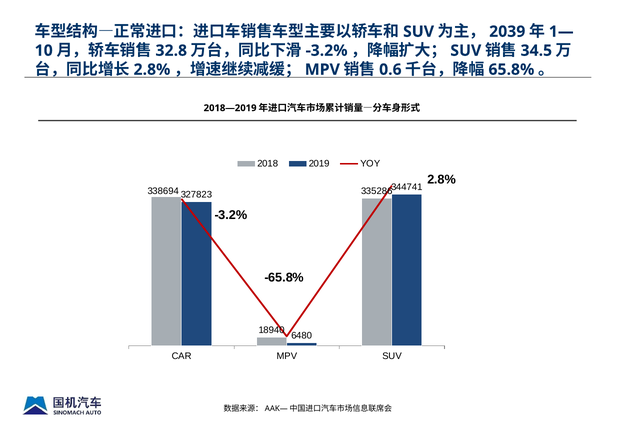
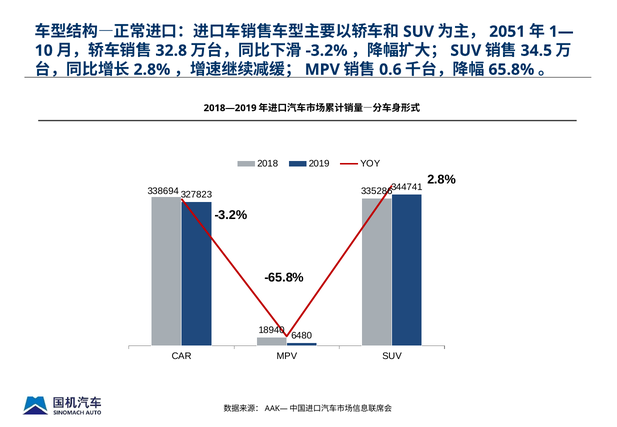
2039: 2039 -> 2051
